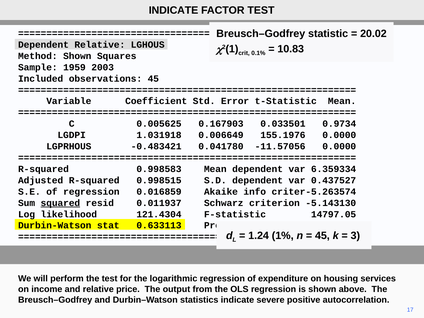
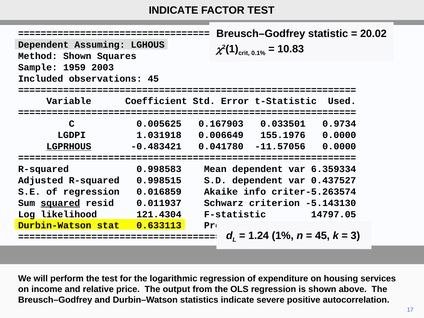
Dependent Relative: Relative -> Assuming
t-Statistic Mean: Mean -> Used
LGPRHOUS underline: none -> present
